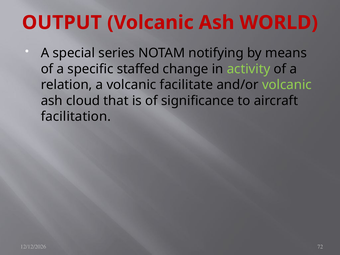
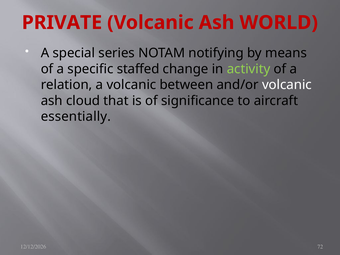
OUTPUT: OUTPUT -> PRIVATE
facilitate: facilitate -> between
volcanic at (287, 85) colour: light green -> white
facilitation: facilitation -> essentially
